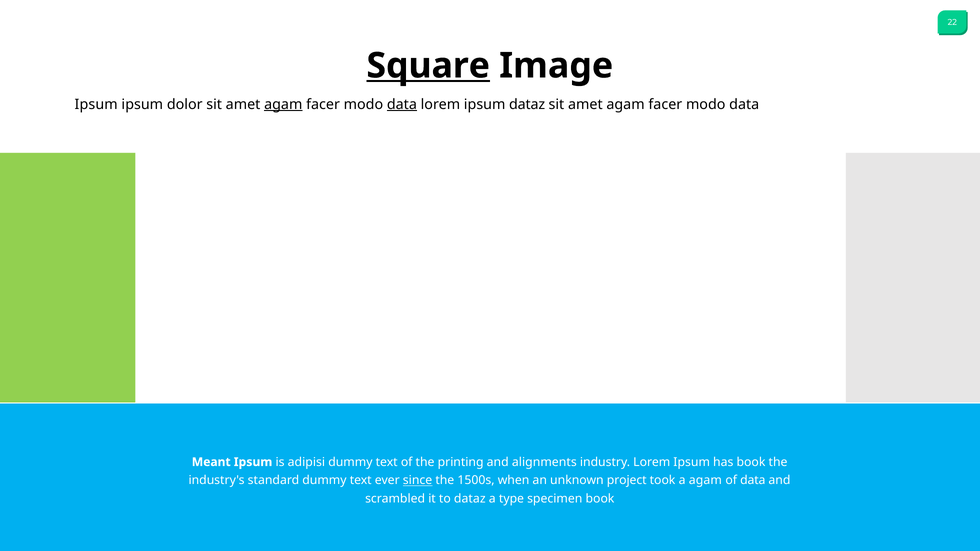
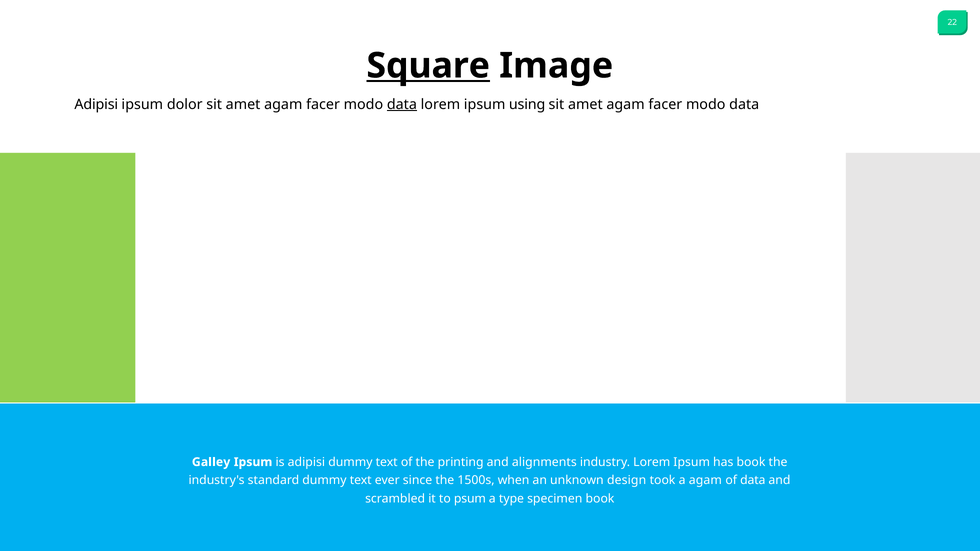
Ipsum at (96, 104): Ipsum -> Adipisi
agam at (283, 104) underline: present -> none
ipsum dataz: dataz -> using
Meant: Meant -> Galley
since underline: present -> none
project: project -> design
to dataz: dataz -> psum
